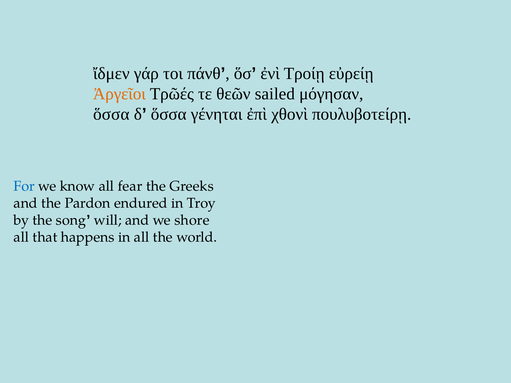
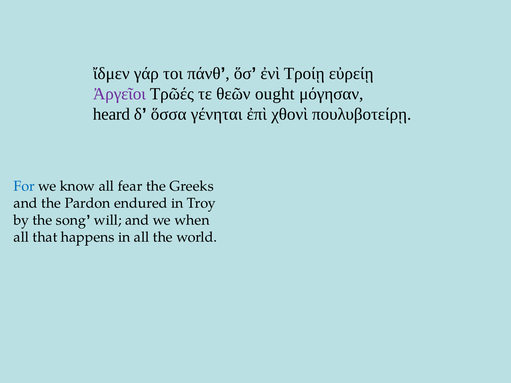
Ἀργεῖοι colour: orange -> purple
sailed: sailed -> ought
ὅσσα at (111, 114): ὅσσα -> heard
shore: shore -> when
